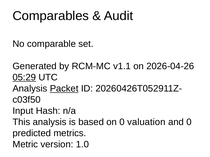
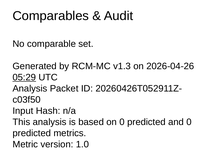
v1.1: v1.1 -> v1.3
Packet underline: present -> none
on 0 valuation: valuation -> predicted
